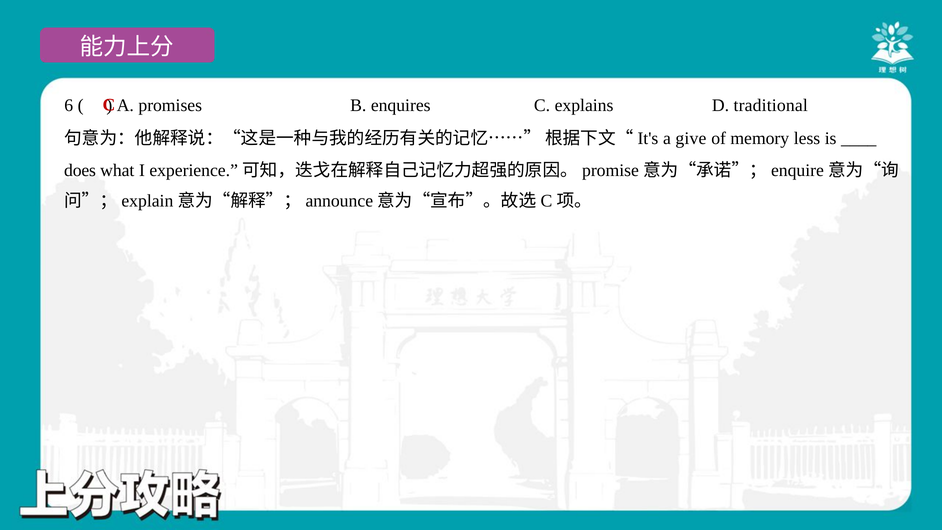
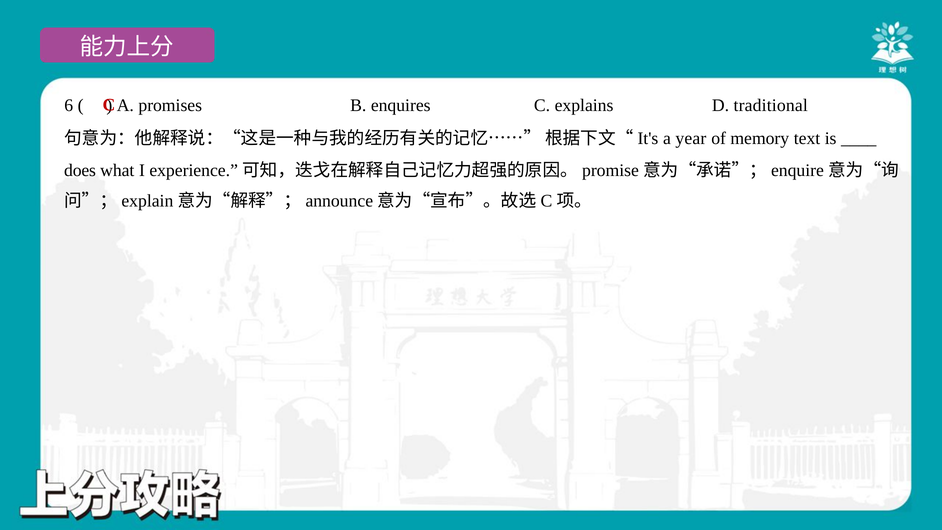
give: give -> year
less: less -> text
